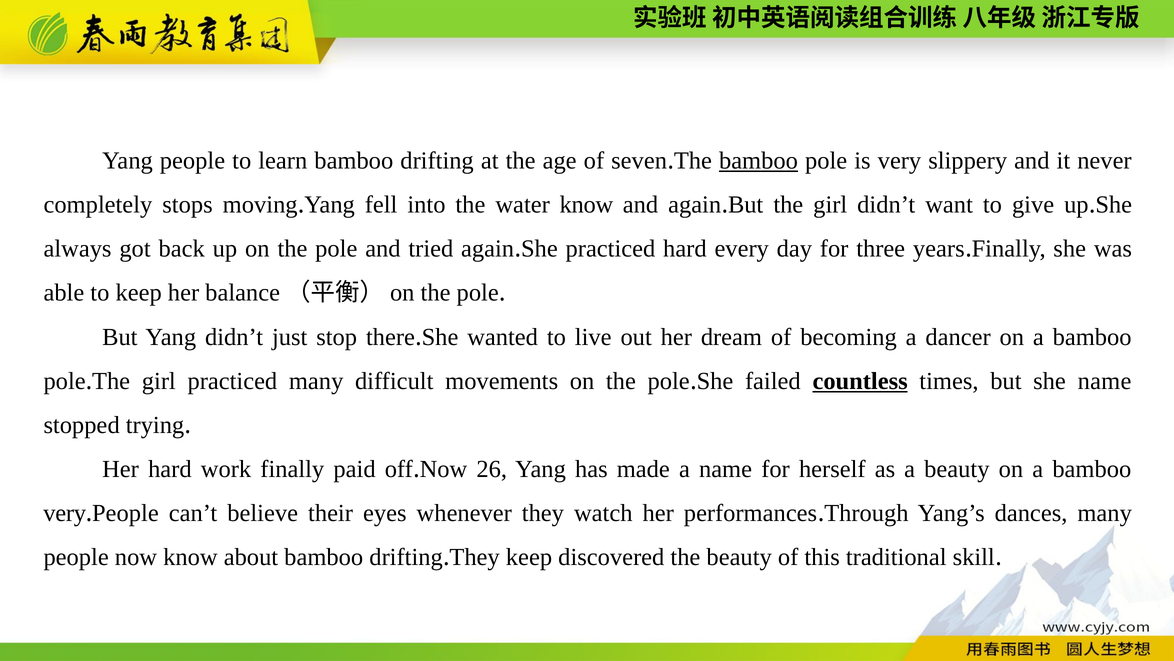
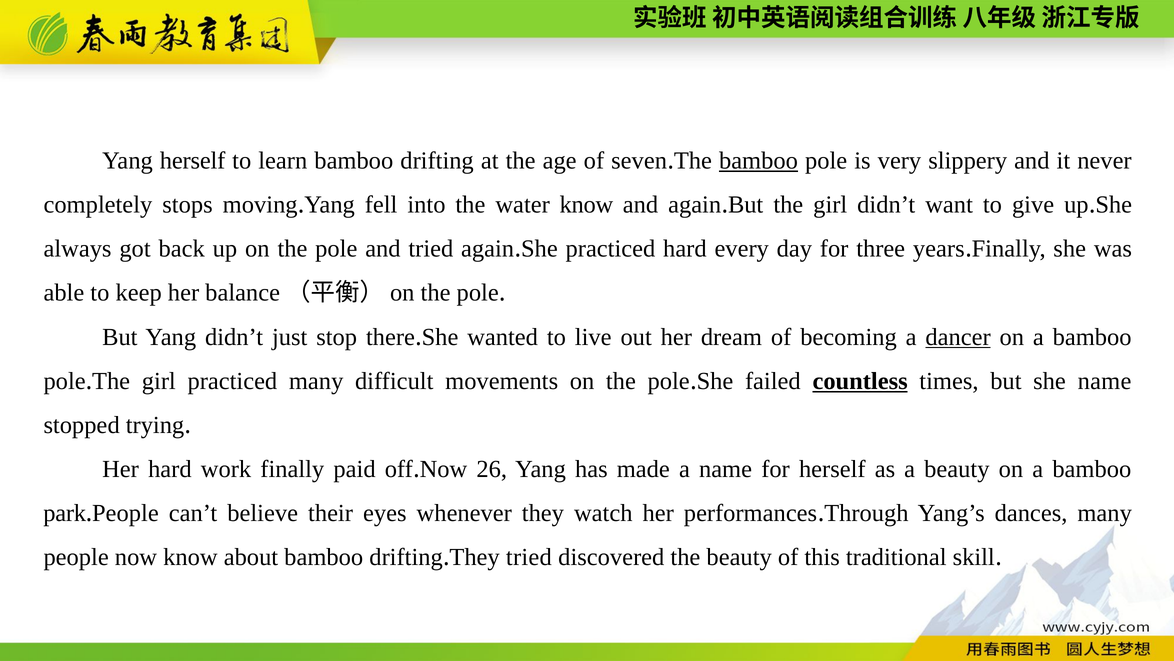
Yang people: people -> herself
dancer underline: none -> present
very at (65, 513): very -> park
They keep: keep -> tried
